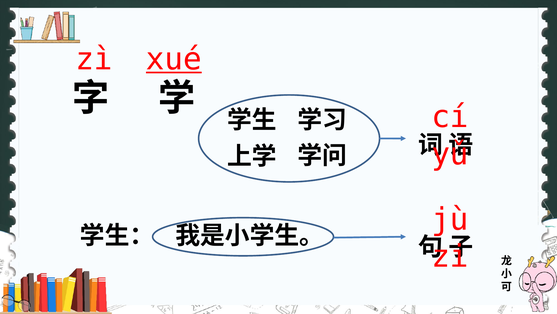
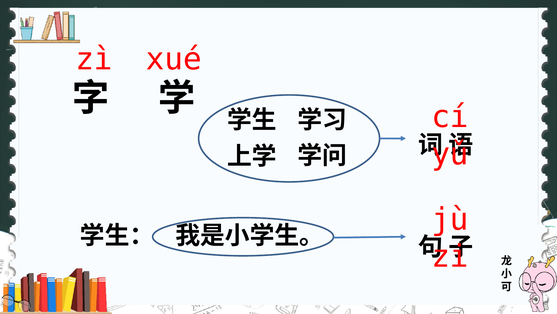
xué underline: present -> none
